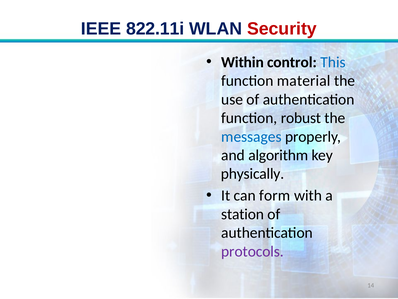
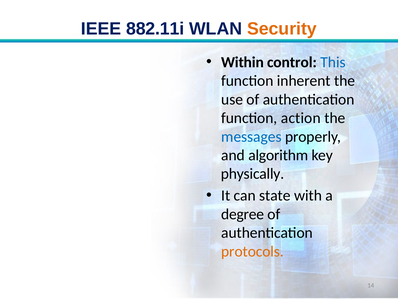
822.11i: 822.11i -> 882.11i
Security colour: red -> orange
material: material -> inherent
robust: robust -> action
form: form -> state
station: station -> degree
protocols colour: purple -> orange
